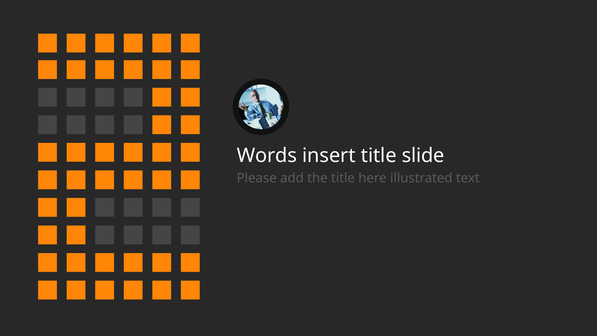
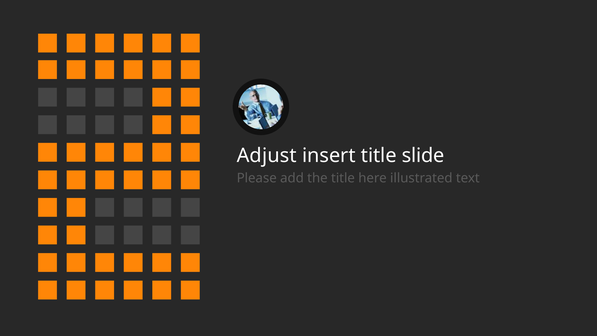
Words: Words -> Adjust
